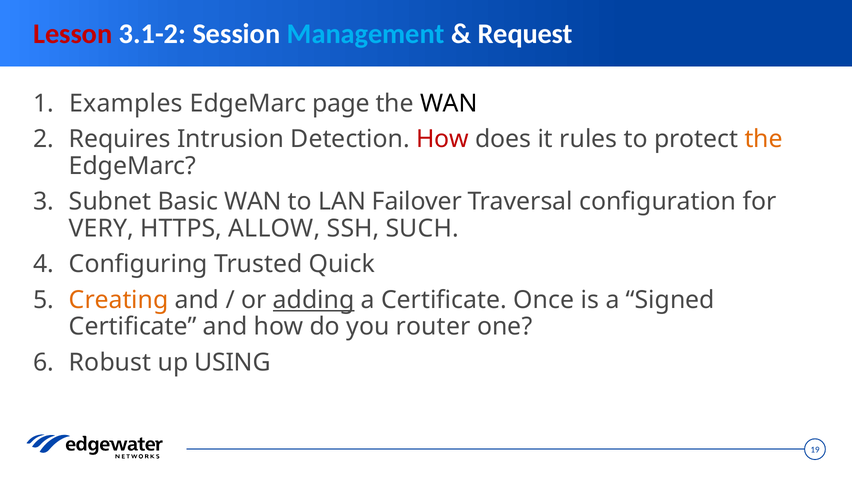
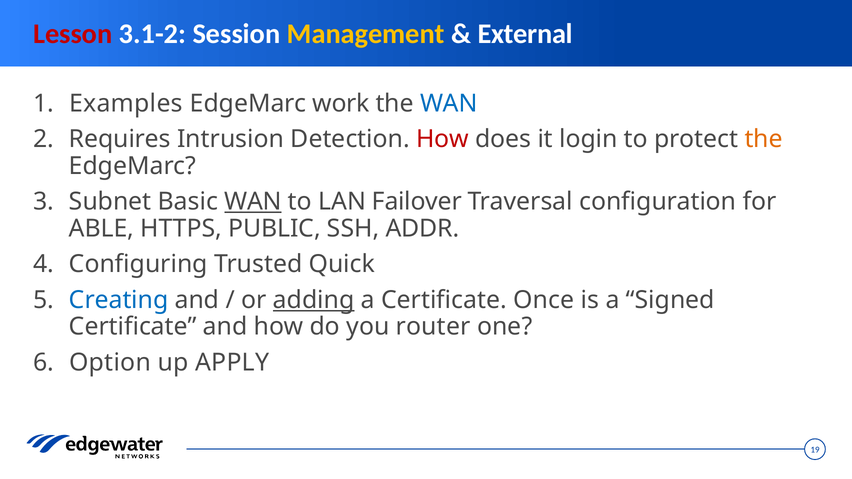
Management colour: light blue -> yellow
Request: Request -> External
page: page -> work
WAN at (449, 104) colour: black -> blue
rules: rules -> login
WAN at (253, 202) underline: none -> present
VERY: VERY -> ABLE
ALLOW: ALLOW -> PUBLIC
SUCH: SUCH -> ADDR
Creating colour: orange -> blue
Robust: Robust -> Option
USING: USING -> APPLY
